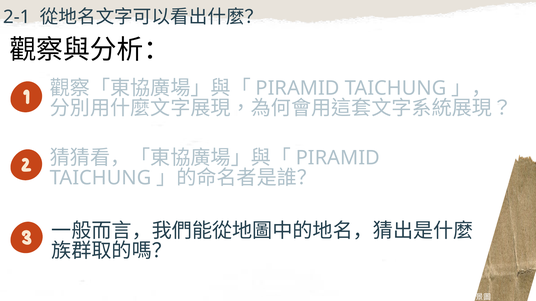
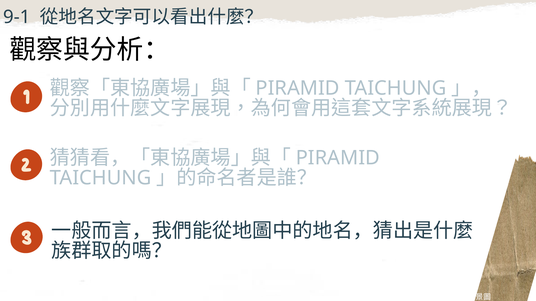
2-1: 2-1 -> 9-1
